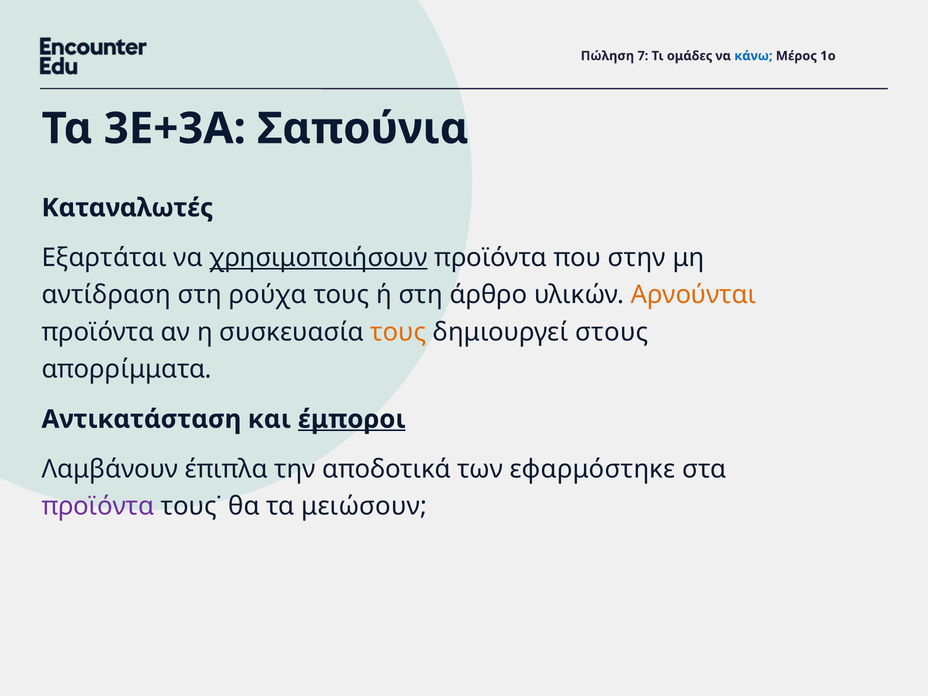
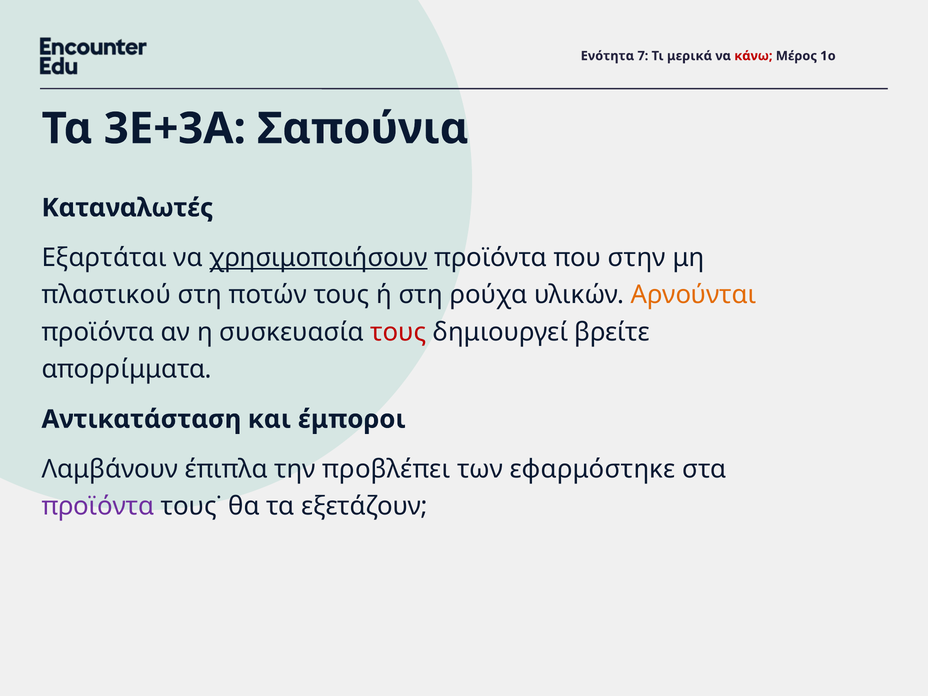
Πώληση: Πώληση -> Ενότητα
ομάδες: ομάδες -> μερικά
κάνω colour: blue -> red
αντίδραση: αντίδραση -> πλαστικού
ρούχα: ρούχα -> ποτών
άρθρο: άρθρο -> ρούχα
τους at (398, 332) colour: orange -> red
στους: στους -> βρείτε
έμποροι underline: present -> none
αποδοτικά: αποδοτικά -> προβλέπει
μειώσουν: μειώσουν -> εξετάζουν
